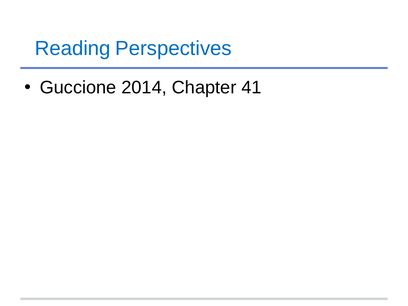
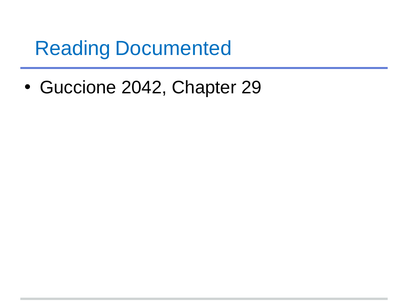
Perspectives: Perspectives -> Documented
2014: 2014 -> 2042
41: 41 -> 29
